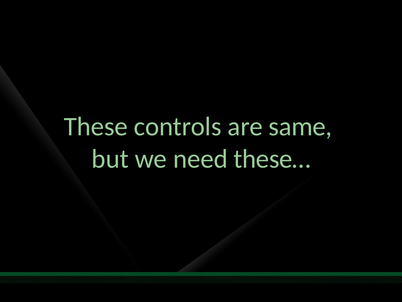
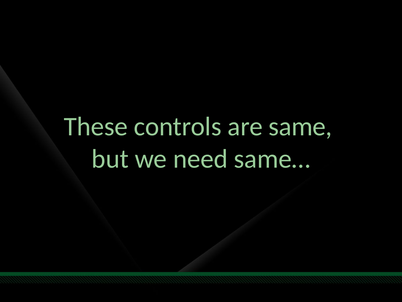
these…: these… -> same…
